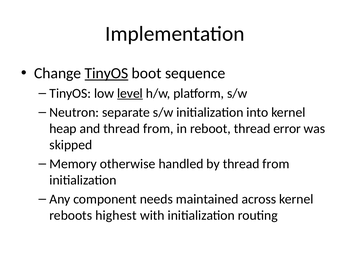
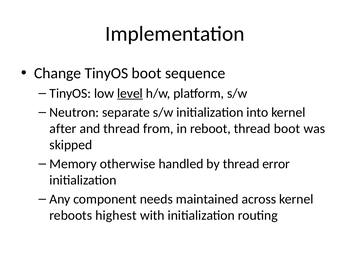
TinyOS at (106, 73) underline: present -> none
heap: heap -> after
thread error: error -> boot
by thread from: from -> error
